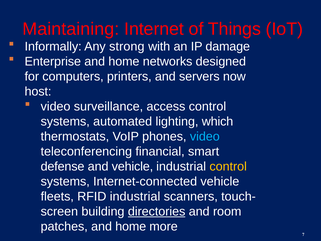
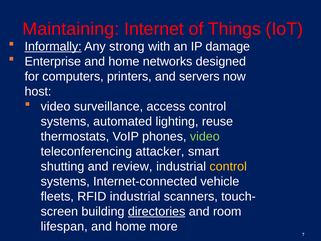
Informally underline: none -> present
which: which -> reuse
video at (205, 136) colour: light blue -> light green
financial: financial -> attacker
defense: defense -> shutting
and vehicle: vehicle -> review
patches: patches -> lifespan
